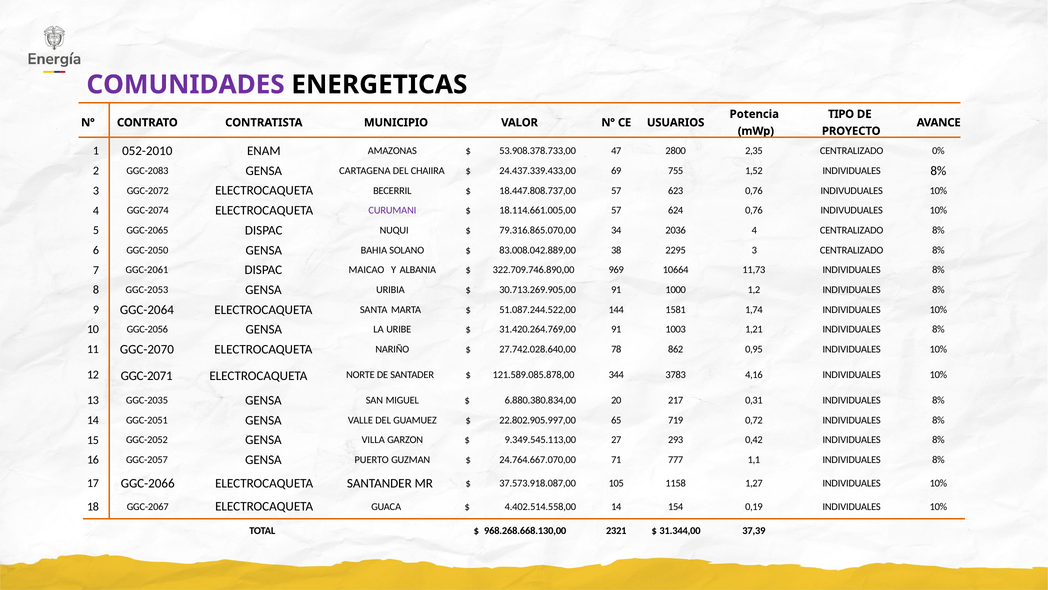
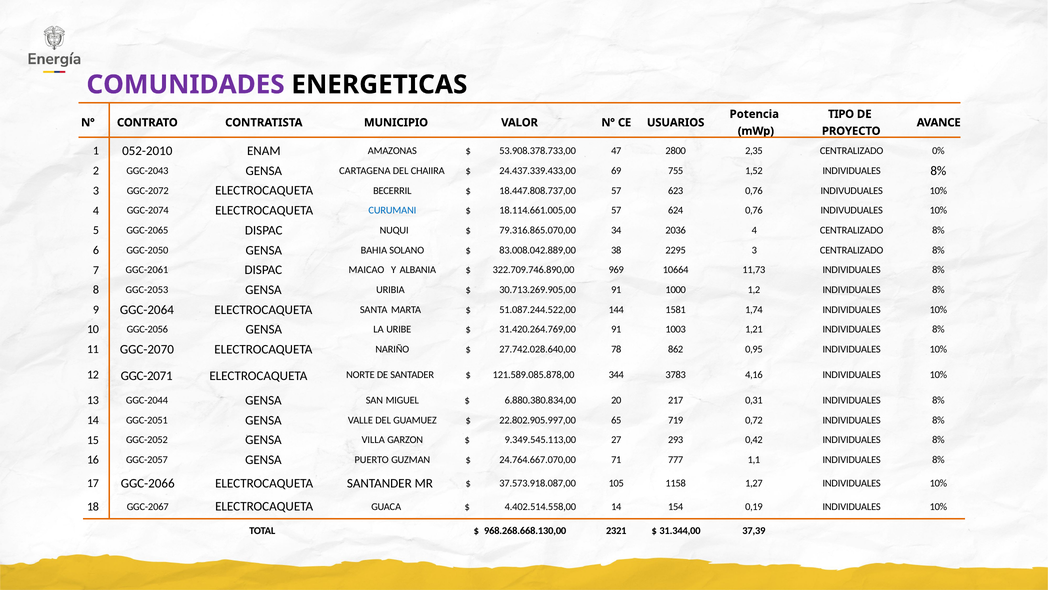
GGC-2083: GGC-2083 -> GGC-2043
CURUMANI colour: purple -> blue
GGC-2035: GGC-2035 -> GGC-2044
